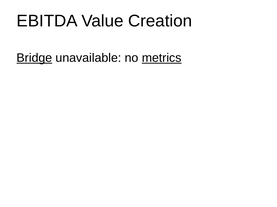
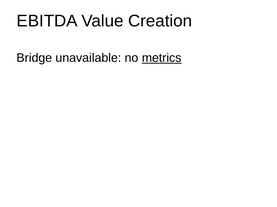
Bridge underline: present -> none
